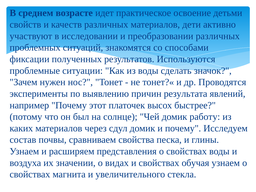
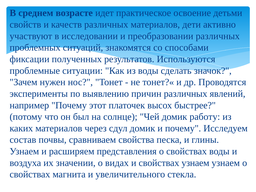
причин результата: результата -> различных
свойствах обучая: обучая -> узнаем
